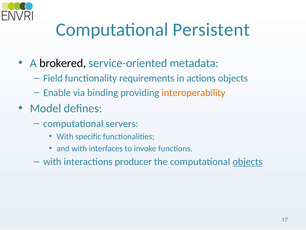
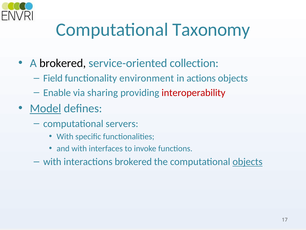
Persistent: Persistent -> Taxonomy
metadata: metadata -> collection
requirements: requirements -> environment
binding: binding -> sharing
interoperability colour: orange -> red
Model underline: none -> present
interactions producer: producer -> brokered
